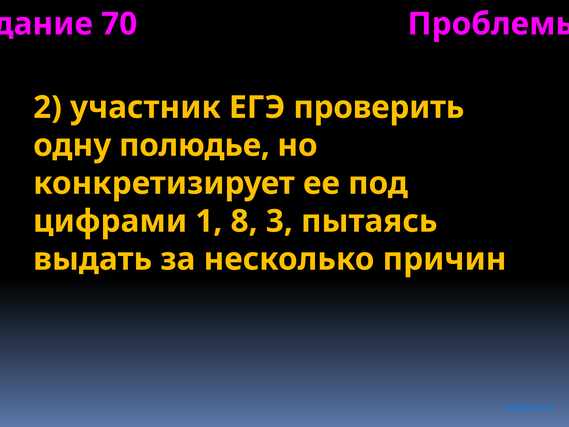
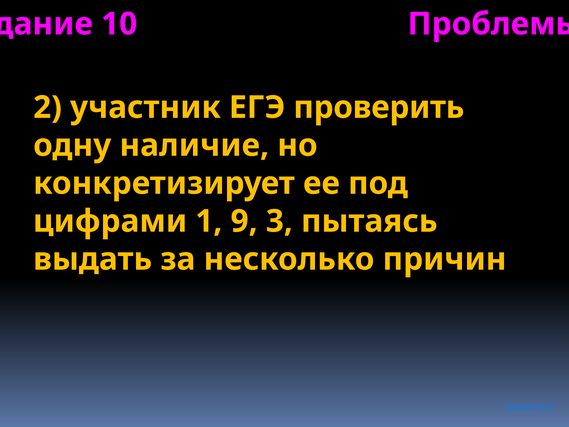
70: 70 -> 10
полюдье: полюдье -> наличие
8: 8 -> 9
